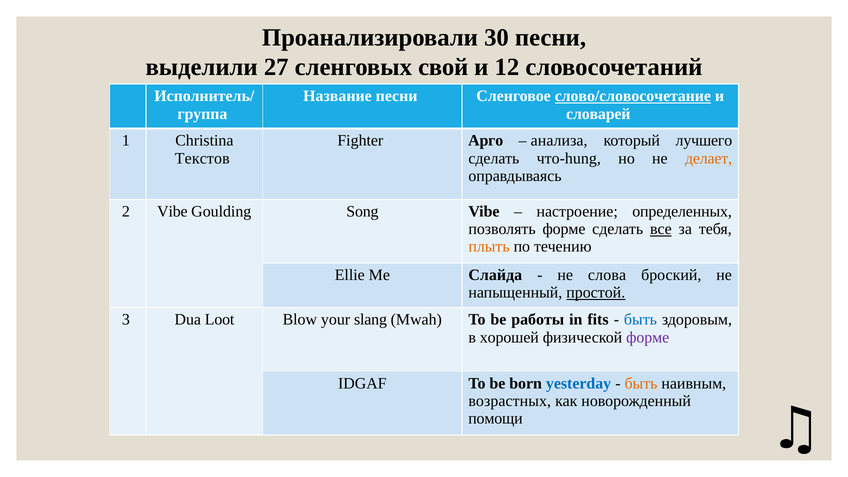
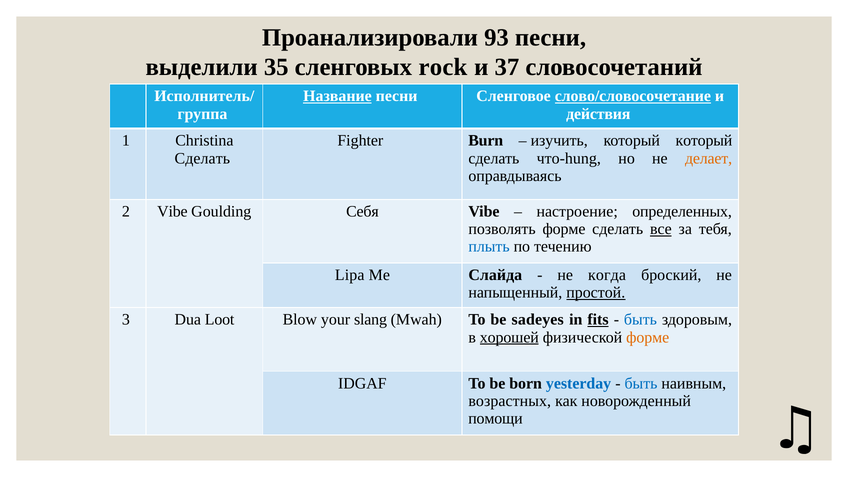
30: 30 -> 93
27: 27 -> 35
свой: свой -> rock
12: 12 -> 37
Название underline: none -> present
словарей: словарей -> действия
Арго: Арго -> Burn
анализа: анализа -> изучить
который лучшего: лучшего -> который
Текстов at (202, 158): Текстов -> Сделать
Song: Song -> Себя
плыть colour: orange -> blue
Ellie: Ellie -> Lipa
слова: слова -> когда
работы: работы -> sadeyes
fits underline: none -> present
хорошей underline: none -> present
форме at (648, 337) colour: purple -> orange
быть at (641, 383) colour: orange -> blue
